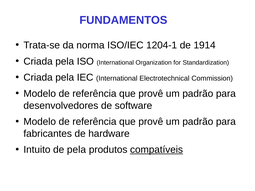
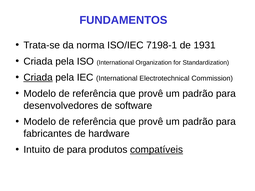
1204-1: 1204-1 -> 7198-1
1914: 1914 -> 1931
Criada at (38, 78) underline: none -> present
de pela: pela -> para
